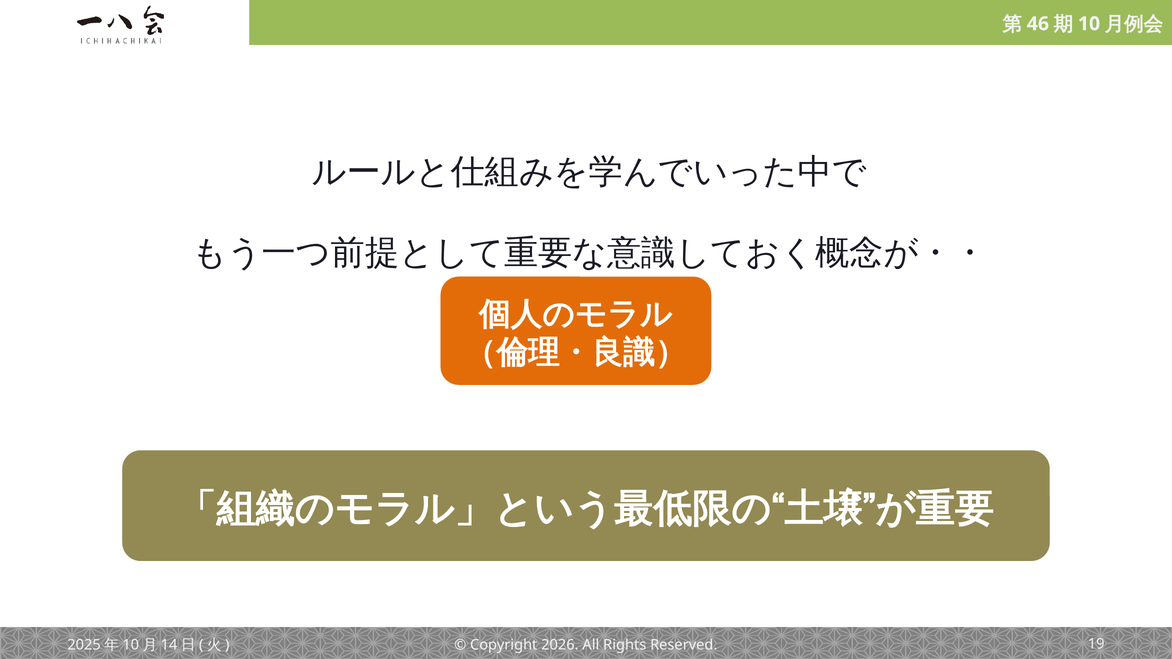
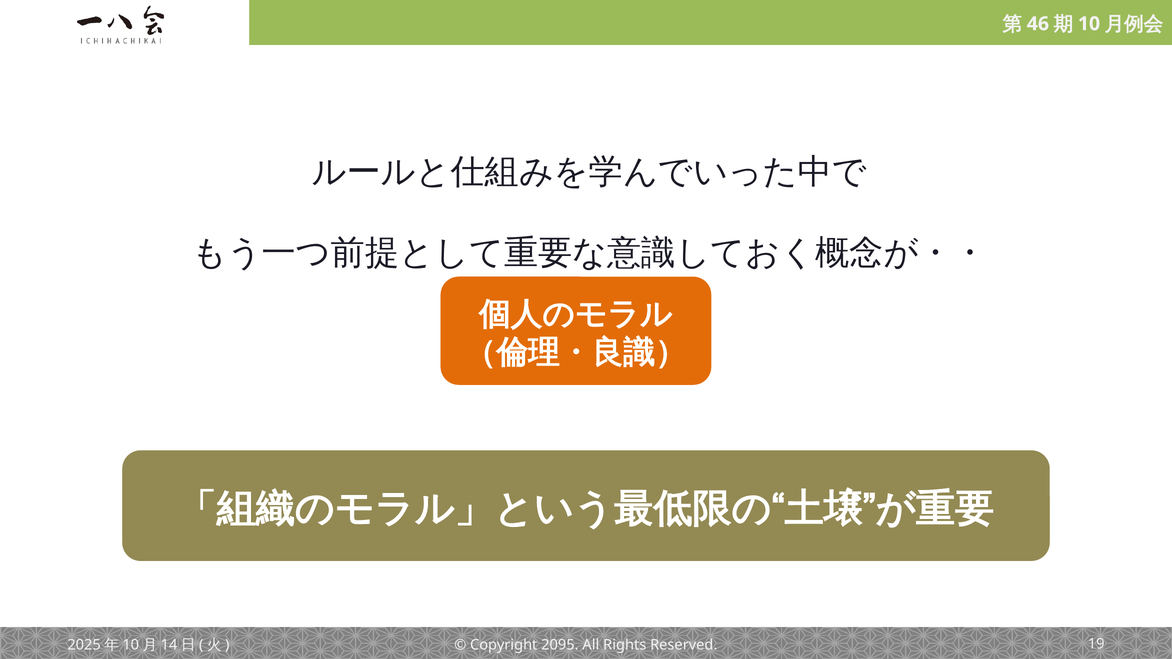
2026: 2026 -> 2095
